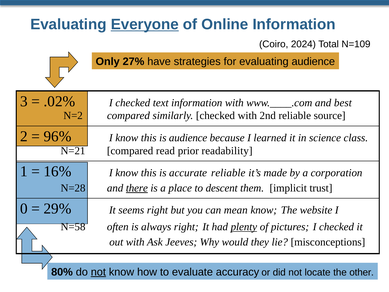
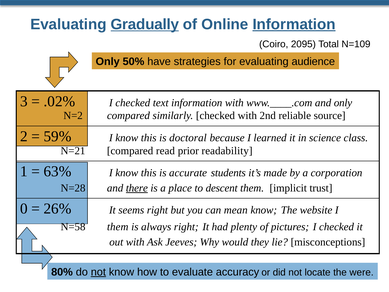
Everyone: Everyone -> Gradually
Information at (294, 24) underline: none -> present
2024: 2024 -> 2095
27%: 27% -> 50%
and best: best -> only
96%: 96% -> 59%
is audience: audience -> doctoral
16%: 16% -> 63%
accurate reliable: reliable -> students
29%: 29% -> 26%
N=58 often: often -> them
plenty underline: present -> none
other: other -> were
